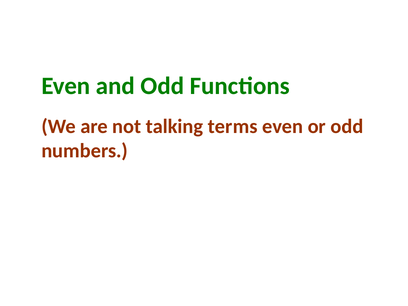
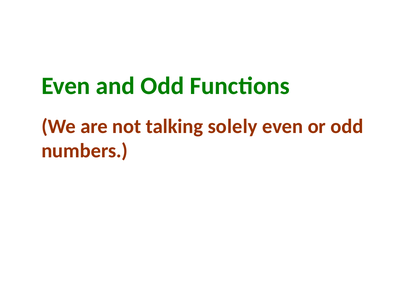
terms: terms -> solely
